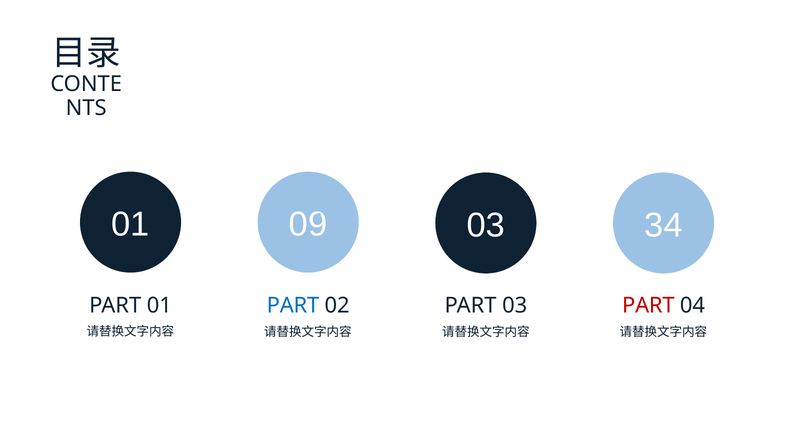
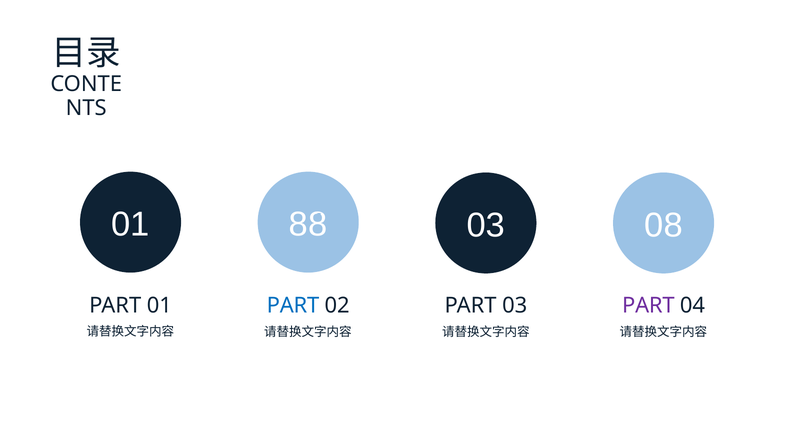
09: 09 -> 88
34: 34 -> 08
PART at (648, 306) colour: red -> purple
